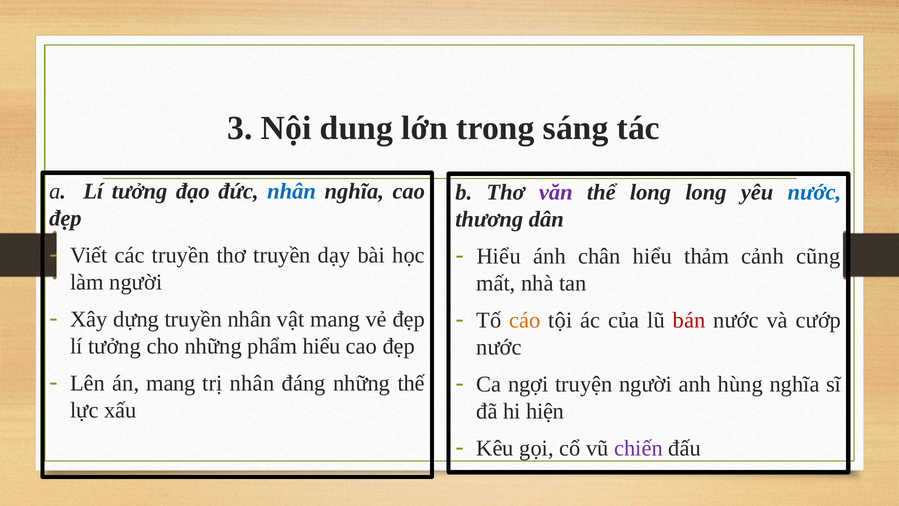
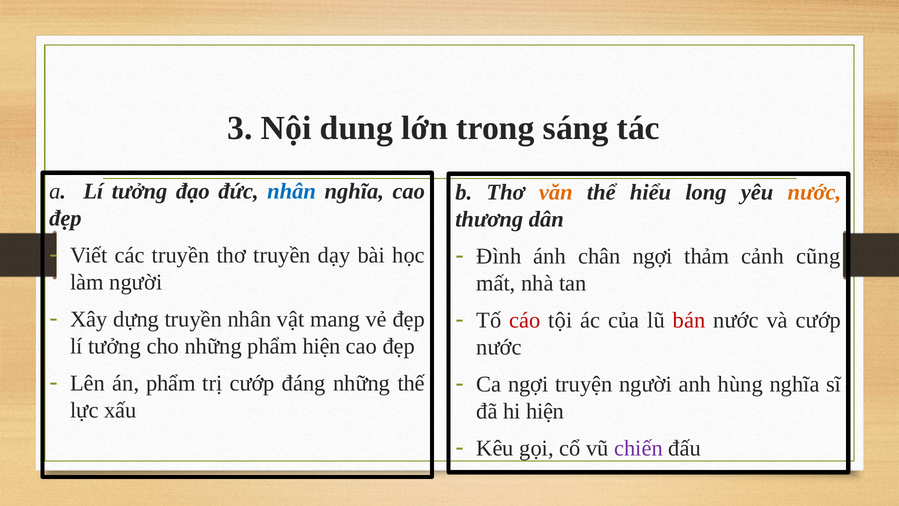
văn colour: purple -> orange
thể long: long -> hiểu
nước at (814, 192) colour: blue -> orange
Hiểu at (499, 256): Hiểu -> Đình
chân hiểu: hiểu -> ngợi
cáo colour: orange -> red
phẩm hiểu: hiểu -> hiện
án mang: mang -> phẩm
trị nhân: nhân -> cướp
